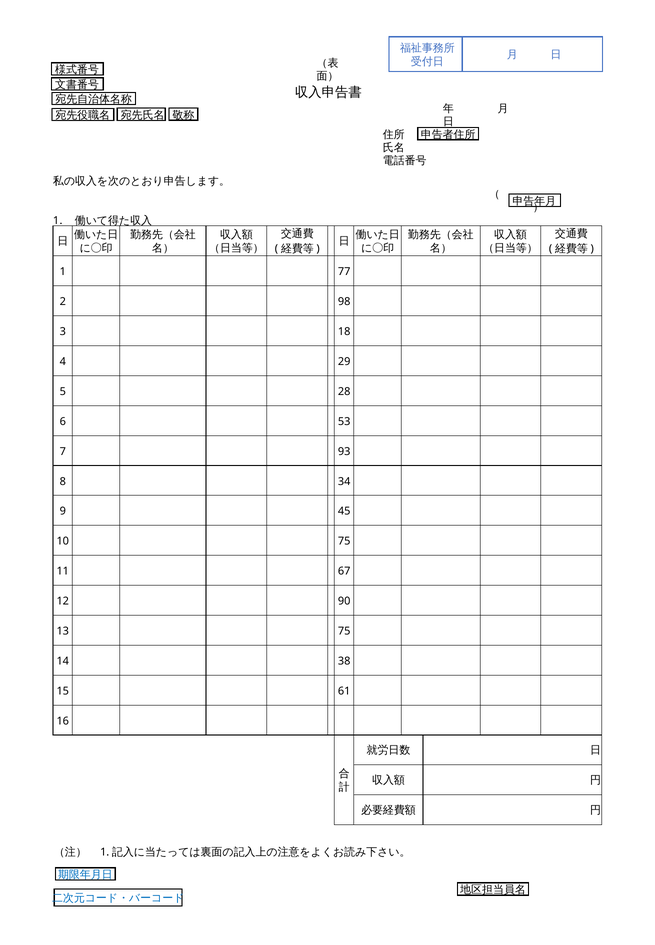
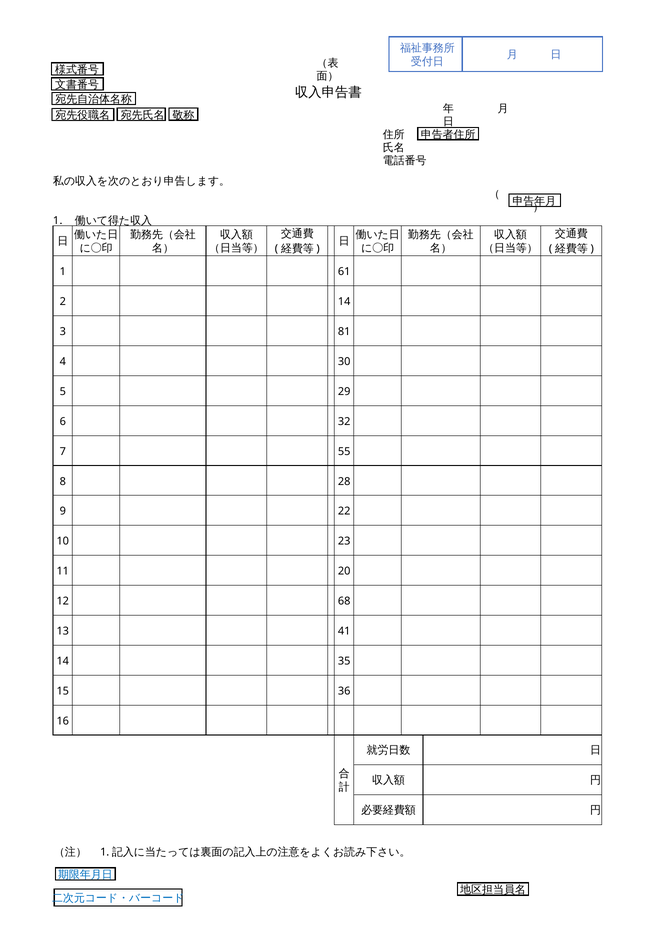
77: 77 -> 61
2 98: 98 -> 14
18: 18 -> 81
29: 29 -> 30
28: 28 -> 29
53: 53 -> 32
93: 93 -> 55
34: 34 -> 28
45: 45 -> 22
10 75: 75 -> 23
67: 67 -> 20
90: 90 -> 68
13 75: 75 -> 41
38: 38 -> 35
61: 61 -> 36
